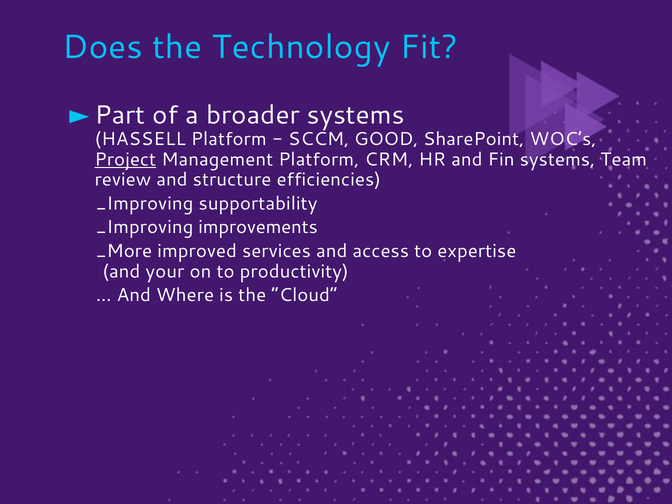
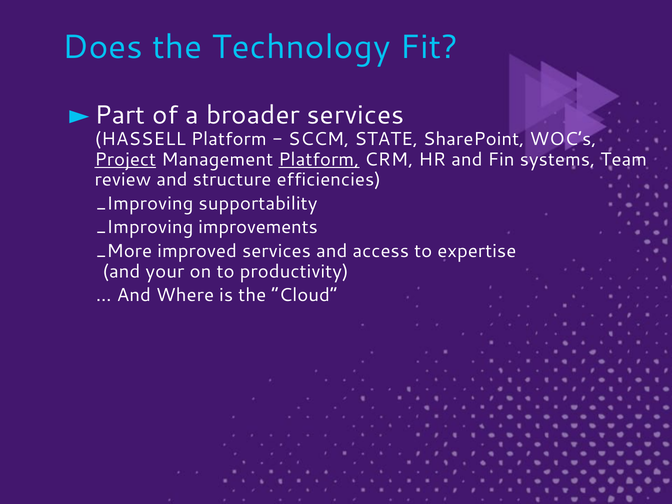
broader systems: systems -> services
GOOD: GOOD -> STATE
Platform at (319, 159) underline: none -> present
